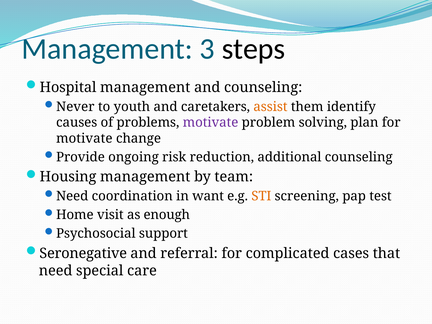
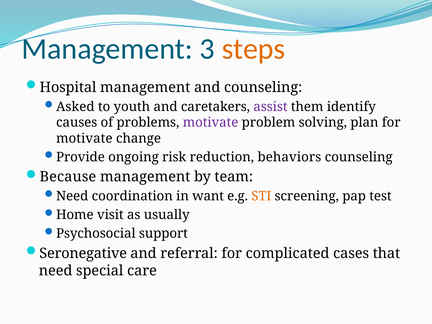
steps colour: black -> orange
Never: Never -> Asked
assist colour: orange -> purple
additional: additional -> behaviors
Housing: Housing -> Because
enough: enough -> usually
